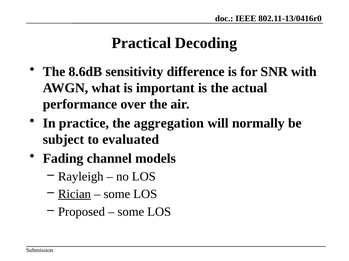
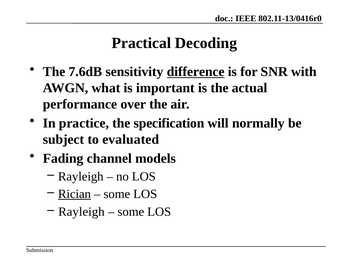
8.6dB: 8.6dB -> 7.6dB
difference underline: none -> present
aggregation: aggregation -> specification
Proposed at (81, 212): Proposed -> Rayleigh
